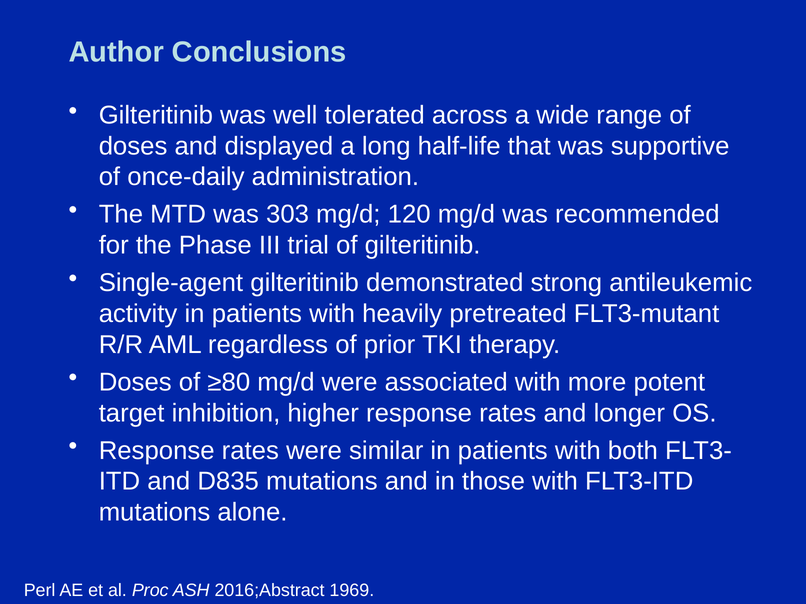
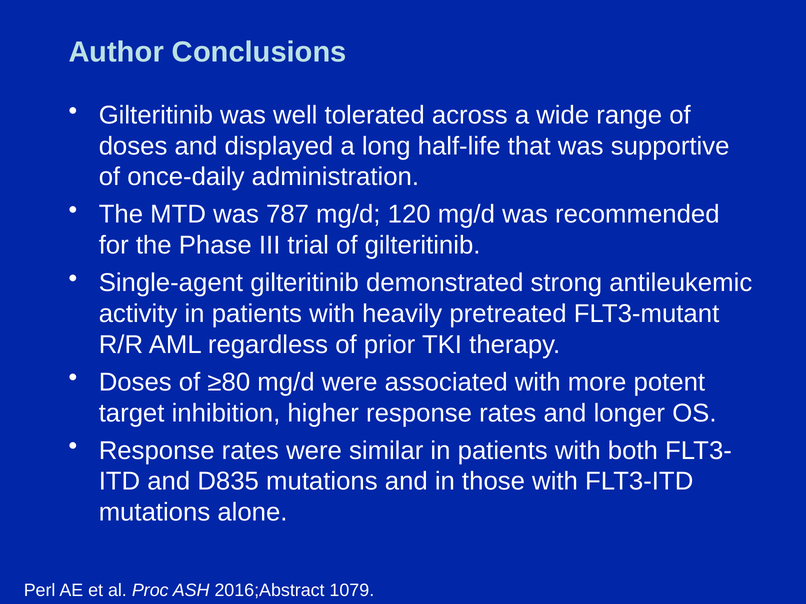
303: 303 -> 787
1969: 1969 -> 1079
